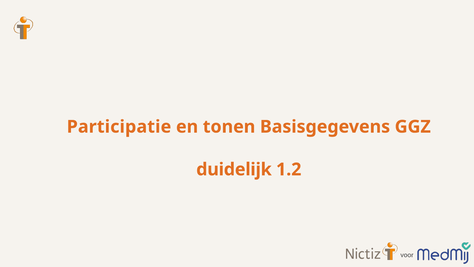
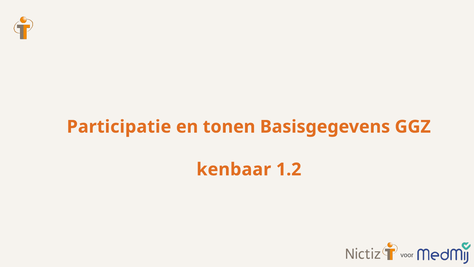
duidelijk: duidelijk -> kenbaar
